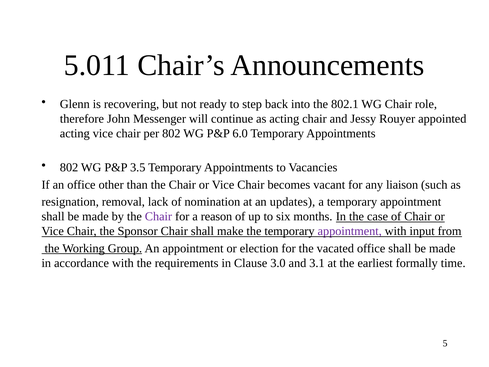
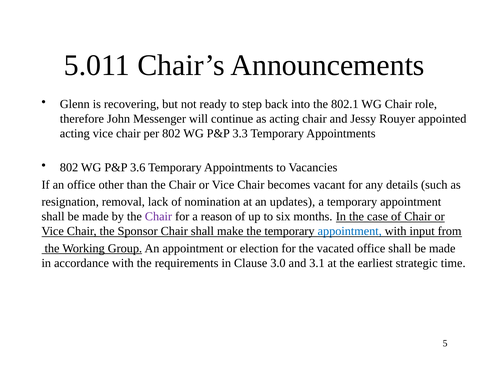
6.0: 6.0 -> 3.3
3.5: 3.5 -> 3.6
liaison: liaison -> details
appointment at (350, 231) colour: purple -> blue
formally: formally -> strategic
